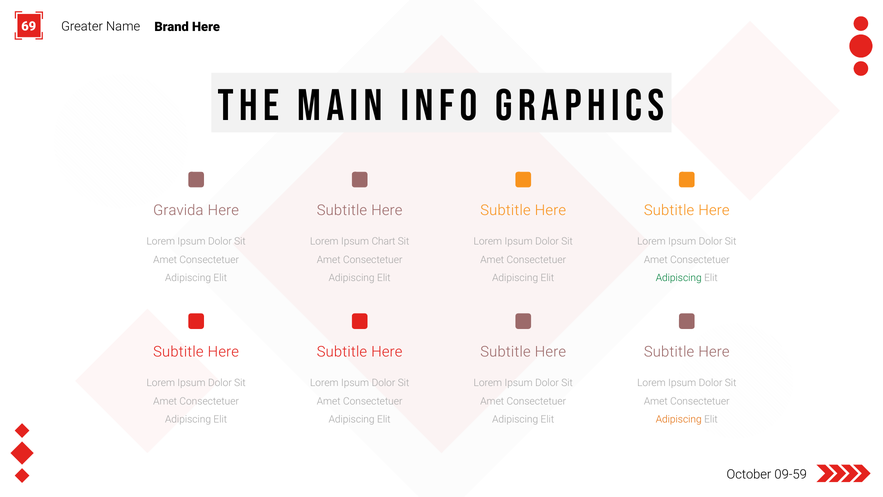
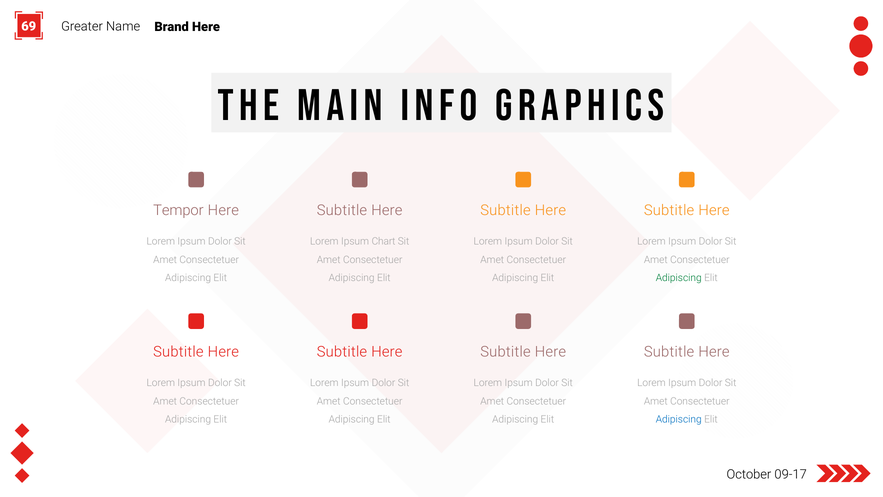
Gravida: Gravida -> Tempor
Adipiscing at (679, 419) colour: orange -> blue
09-59: 09-59 -> 09-17
